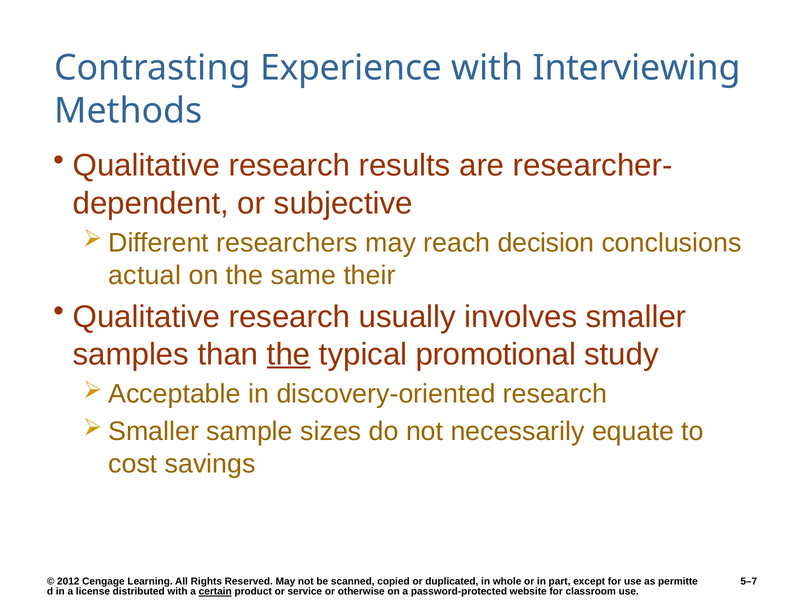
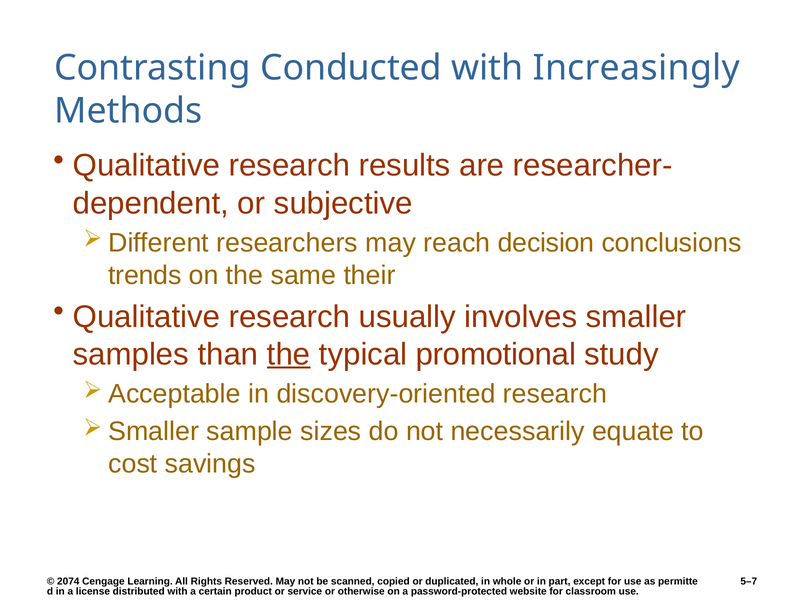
Experience: Experience -> Conducted
Interviewing: Interviewing -> Increasingly
actual: actual -> trends
2012: 2012 -> 2074
certain underline: present -> none
